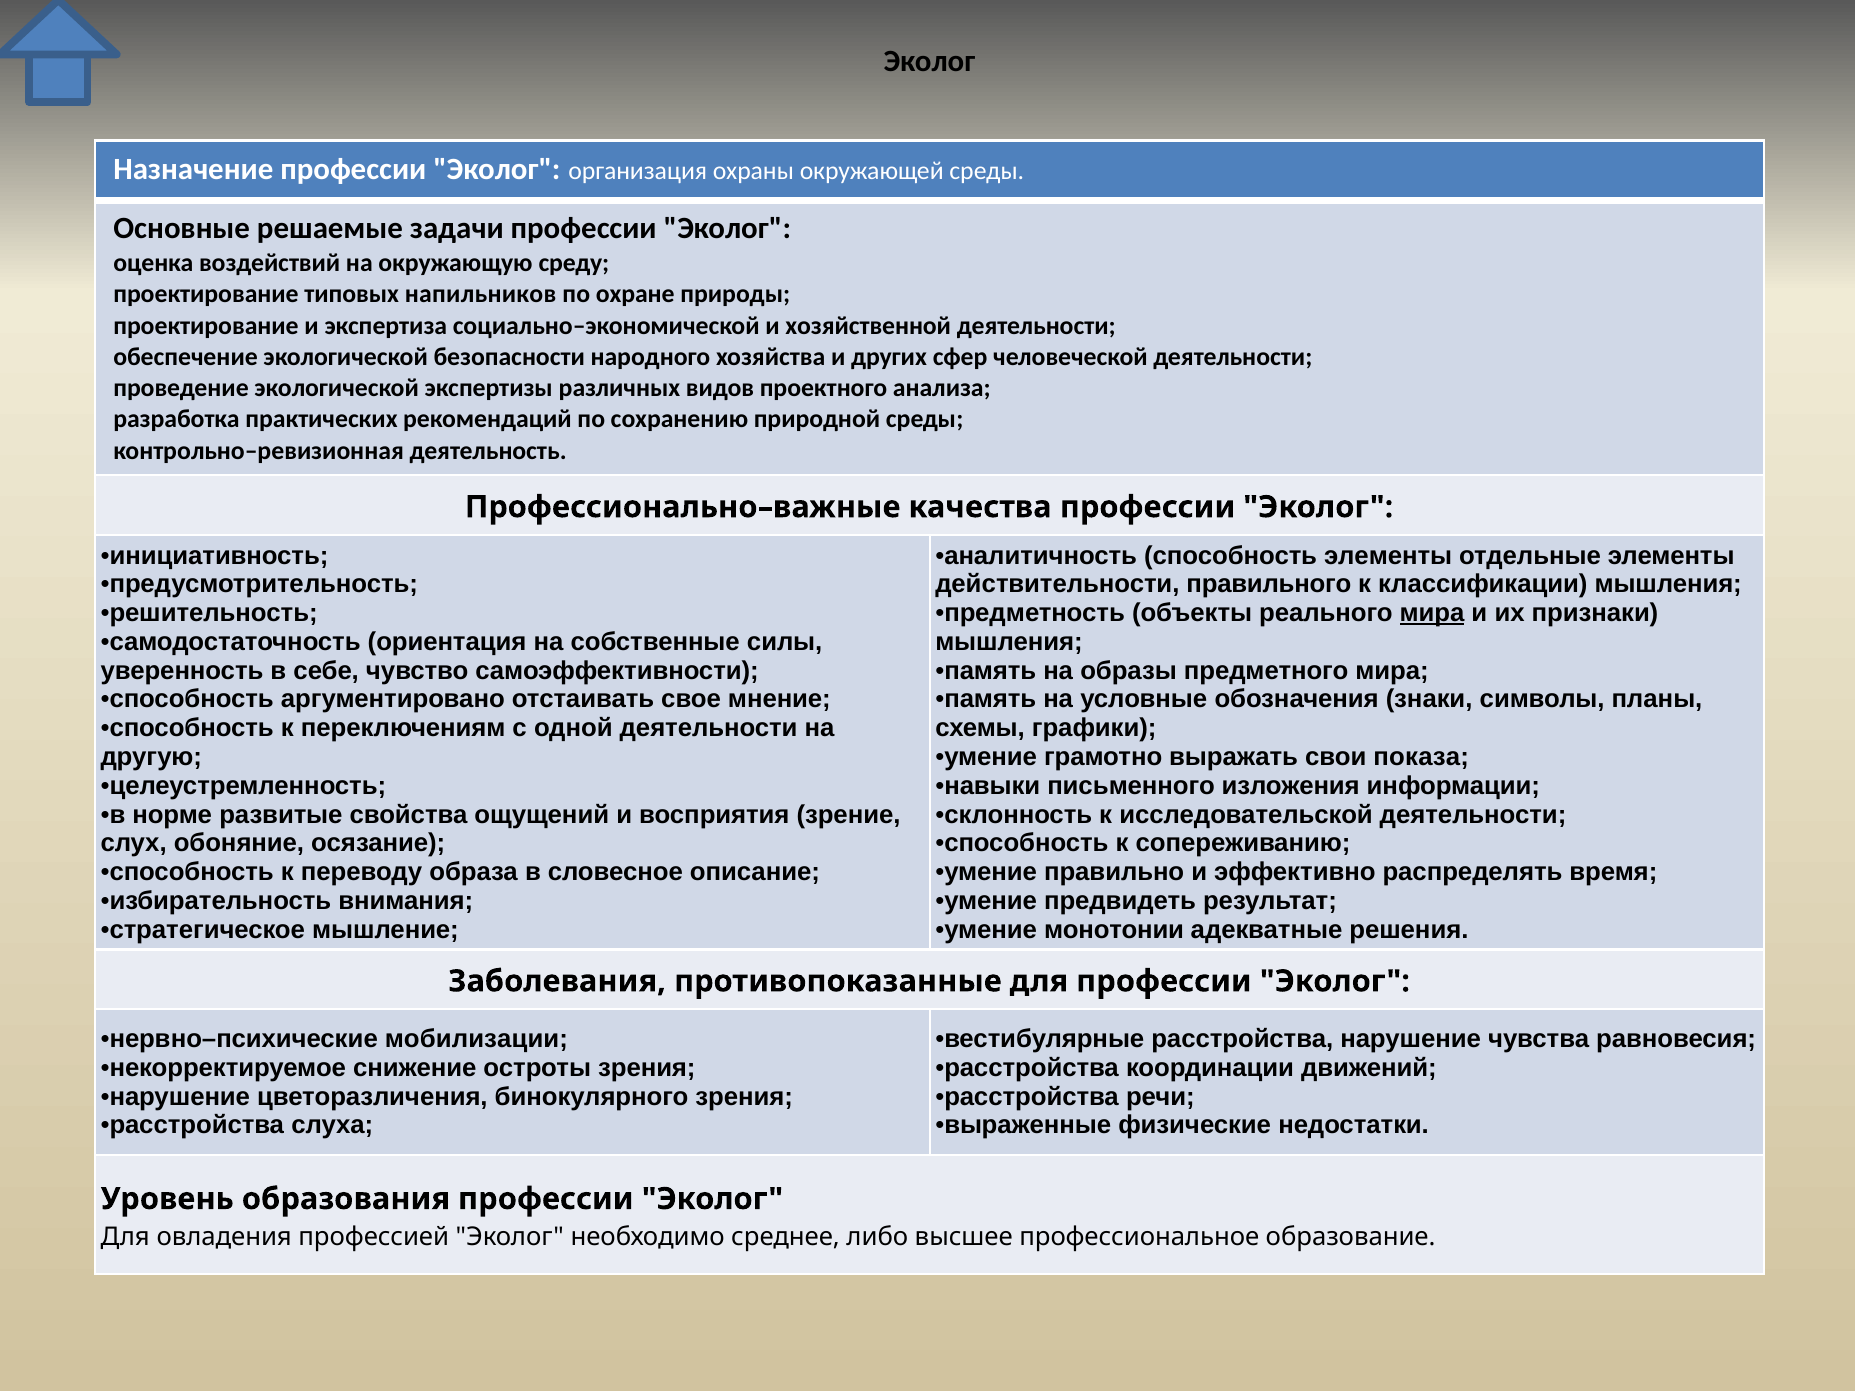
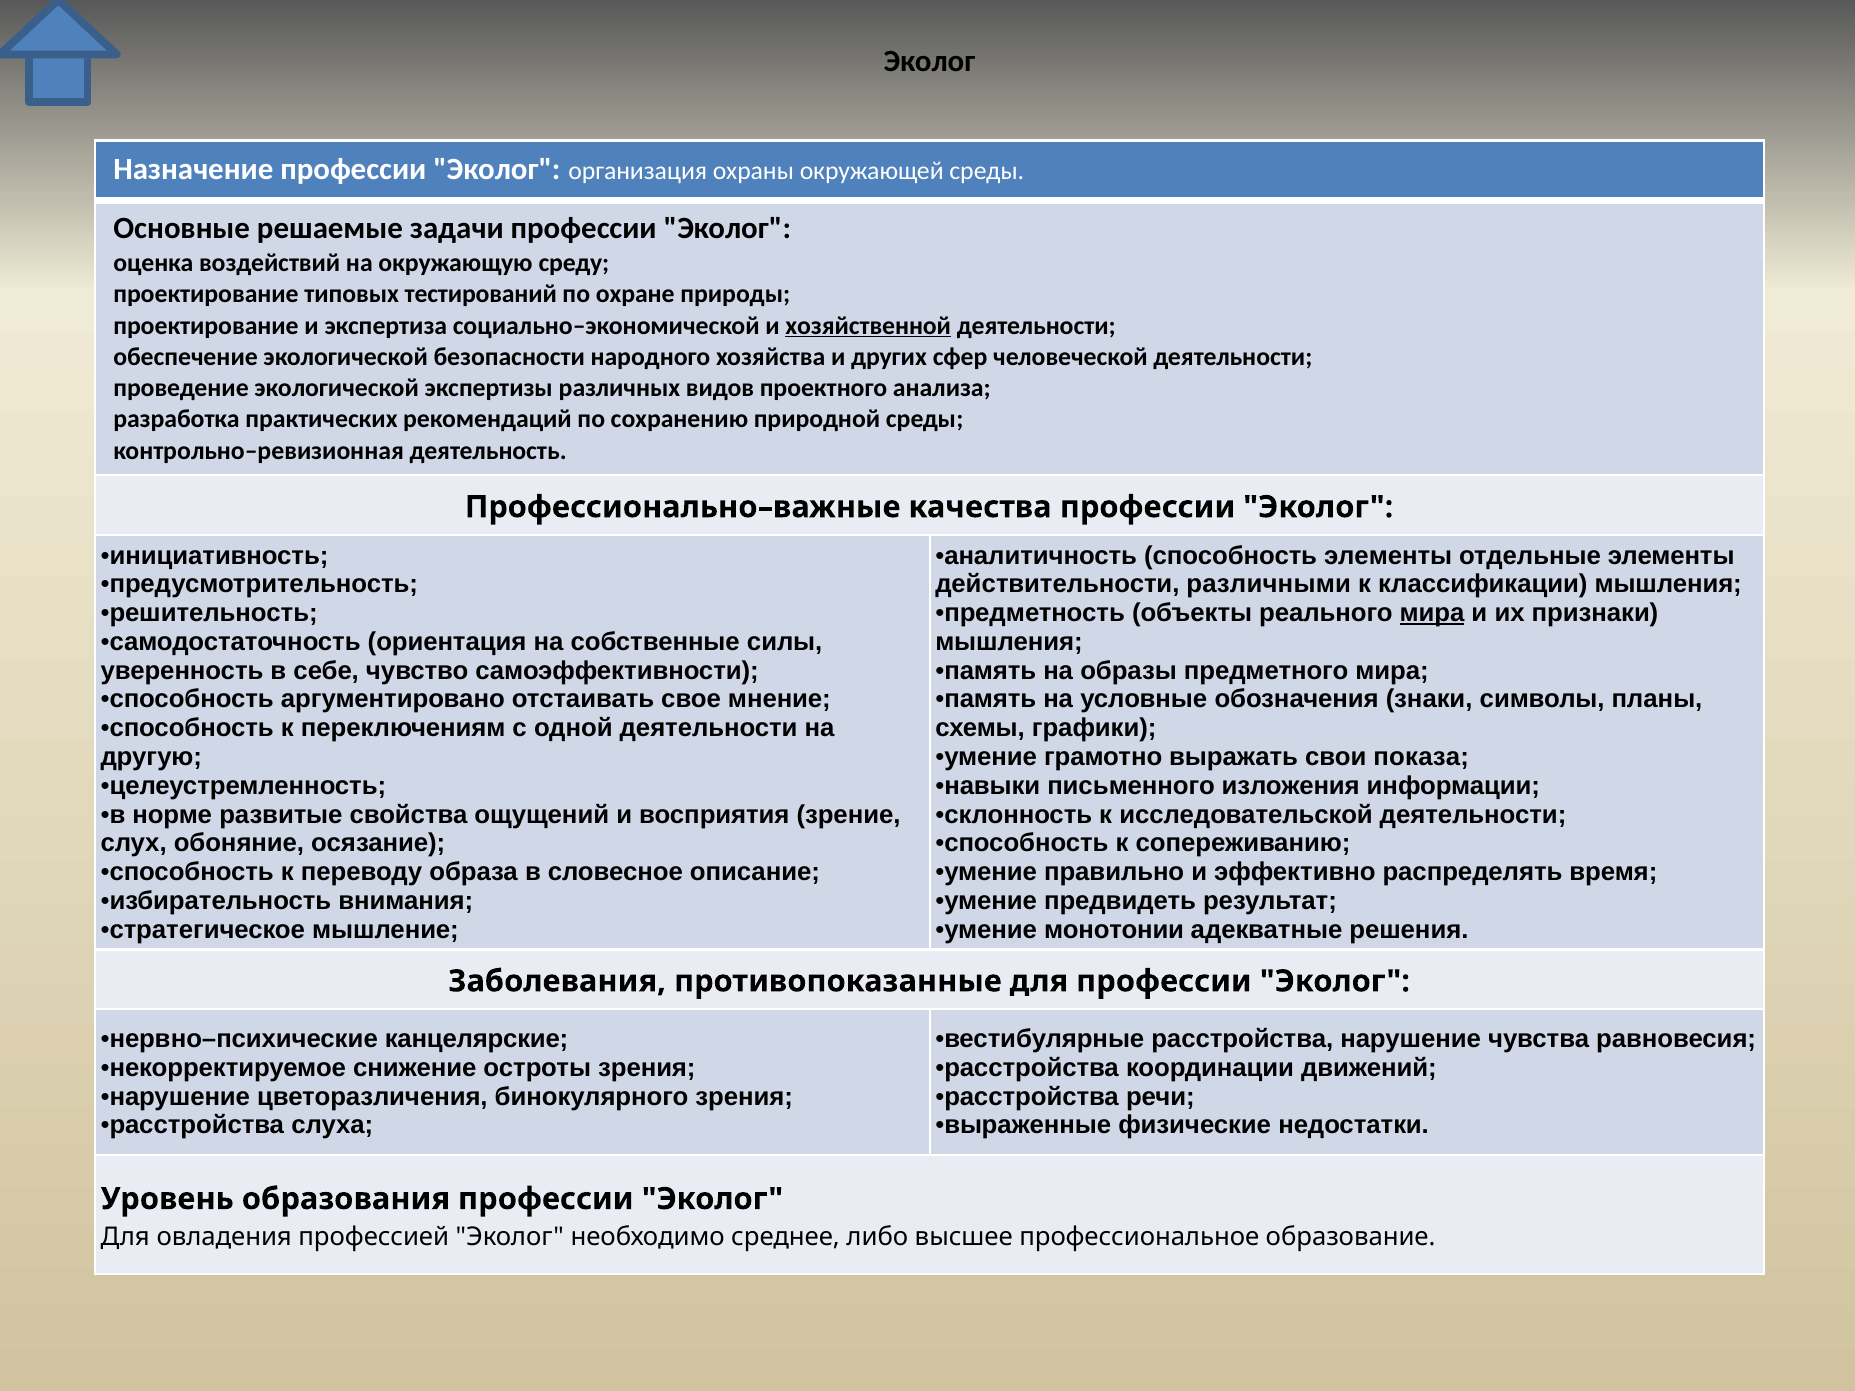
напильников: напильников -> тестирований
хозяйственной underline: none -> present
правильного: правильного -> различными
мобилизации: мобилизации -> канцелярские
